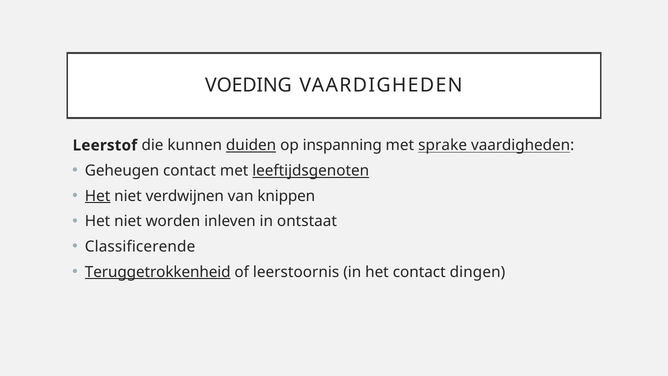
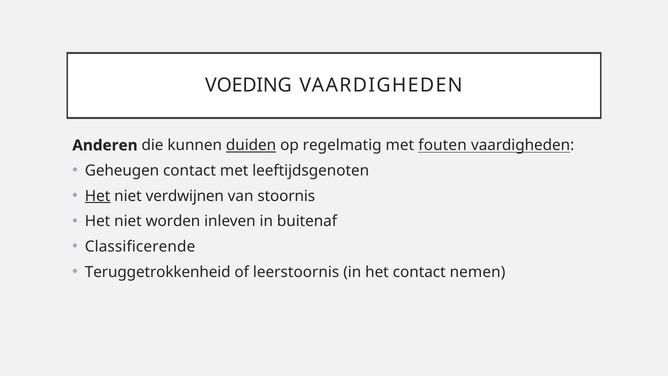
Leerstof: Leerstof -> Anderen
inspanning: inspanning -> regelmatig
sprake: sprake -> fouten
leeftijdsgenoten underline: present -> none
knippen: knippen -> stoornis
ontstaat: ontstaat -> buitenaf
Teruggetrokkenheid underline: present -> none
dingen: dingen -> nemen
